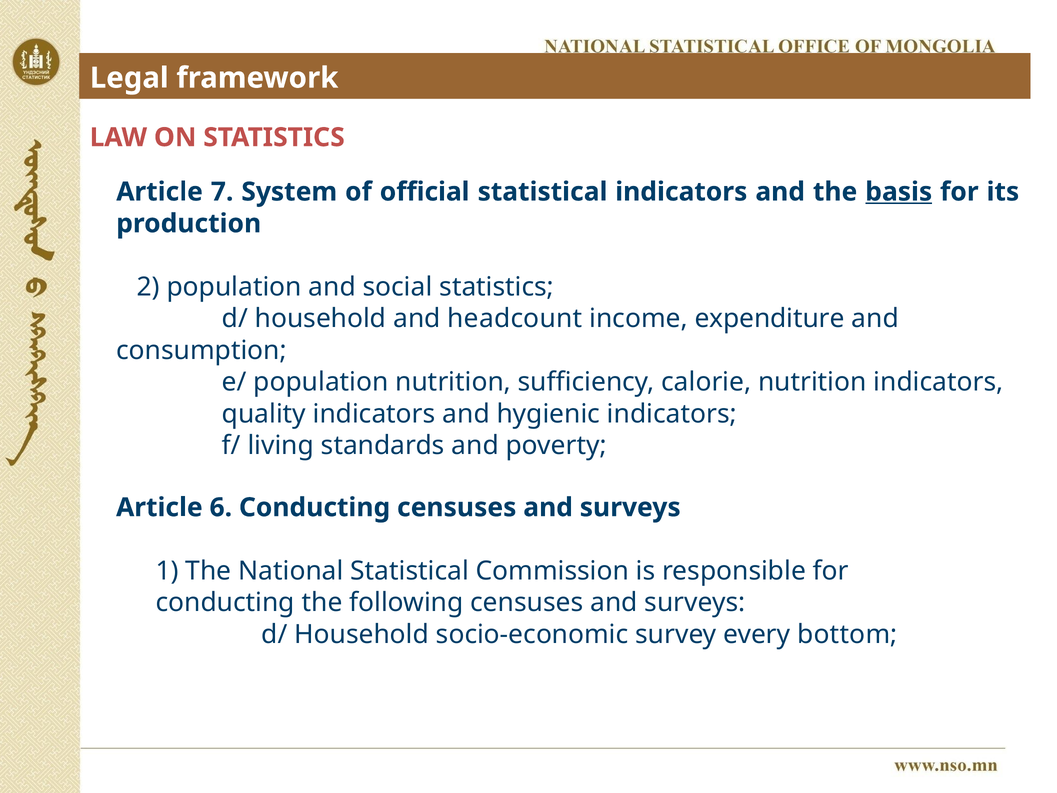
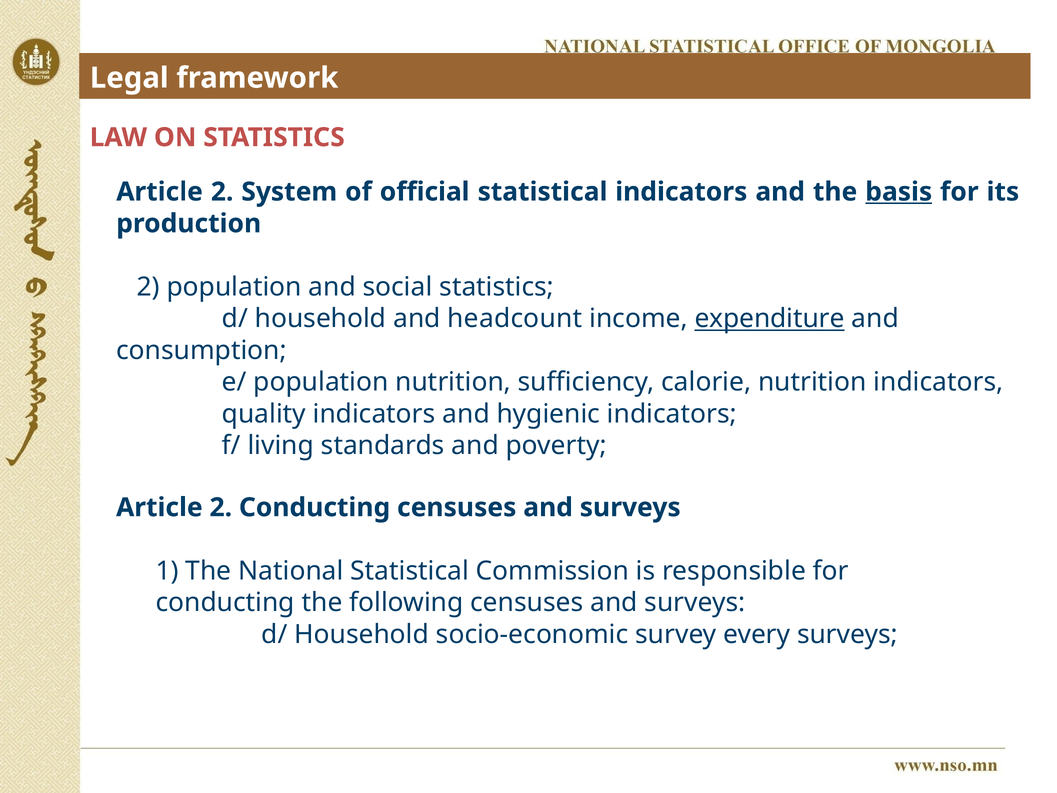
7 at (222, 192): 7 -> 2
expenditure underline: none -> present
6 at (221, 507): 6 -> 2
every bottom: bottom -> surveys
